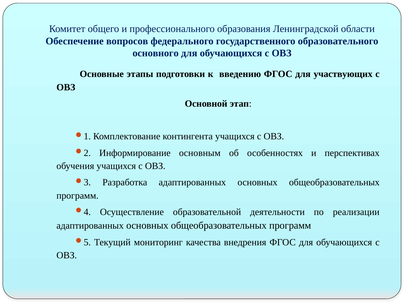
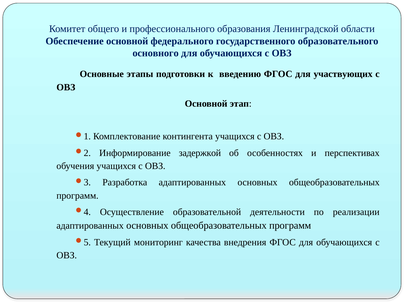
Обеспечение вопросов: вопросов -> основной
основным: основным -> задержкой
